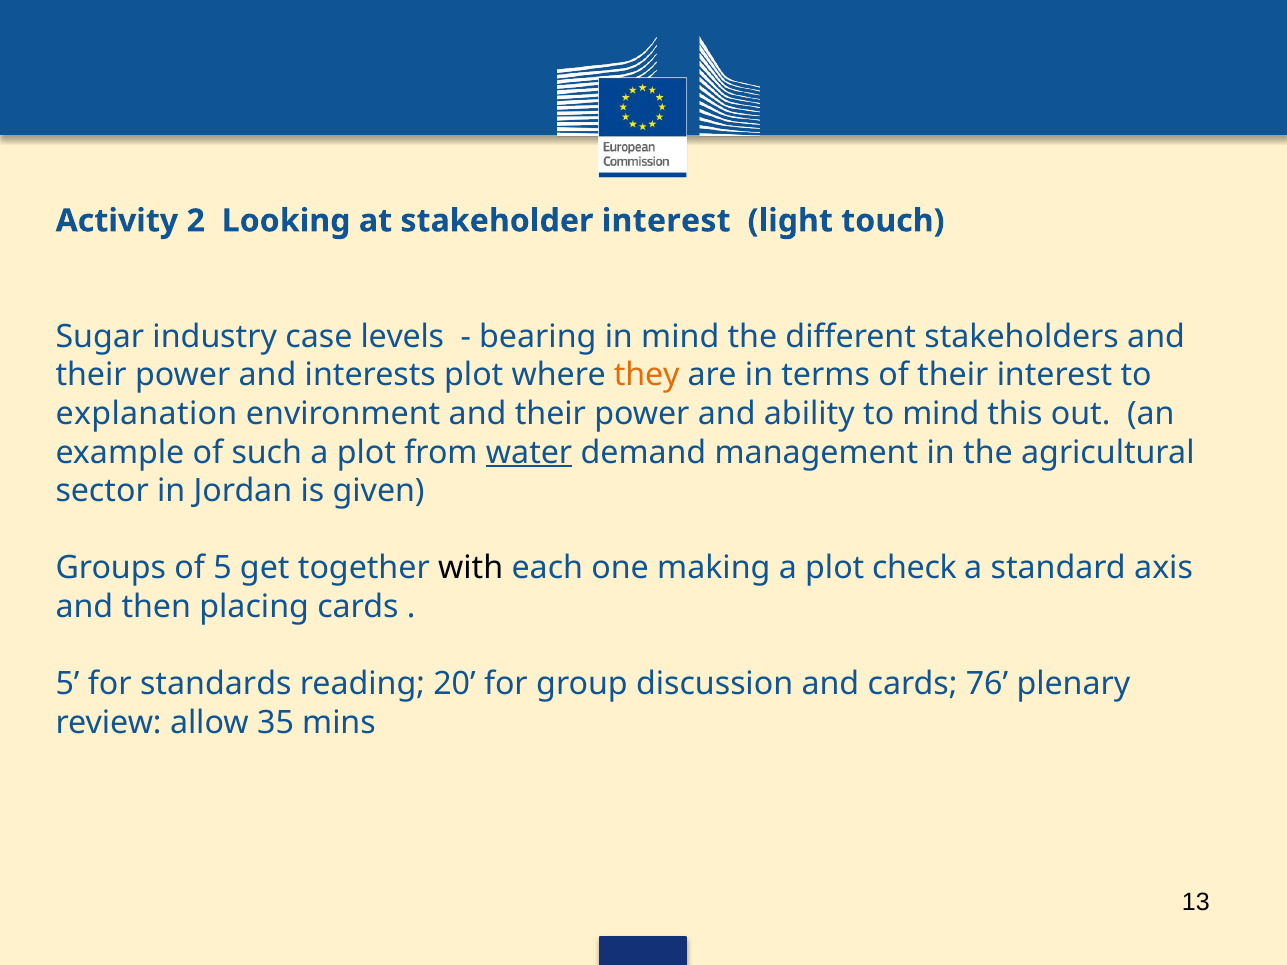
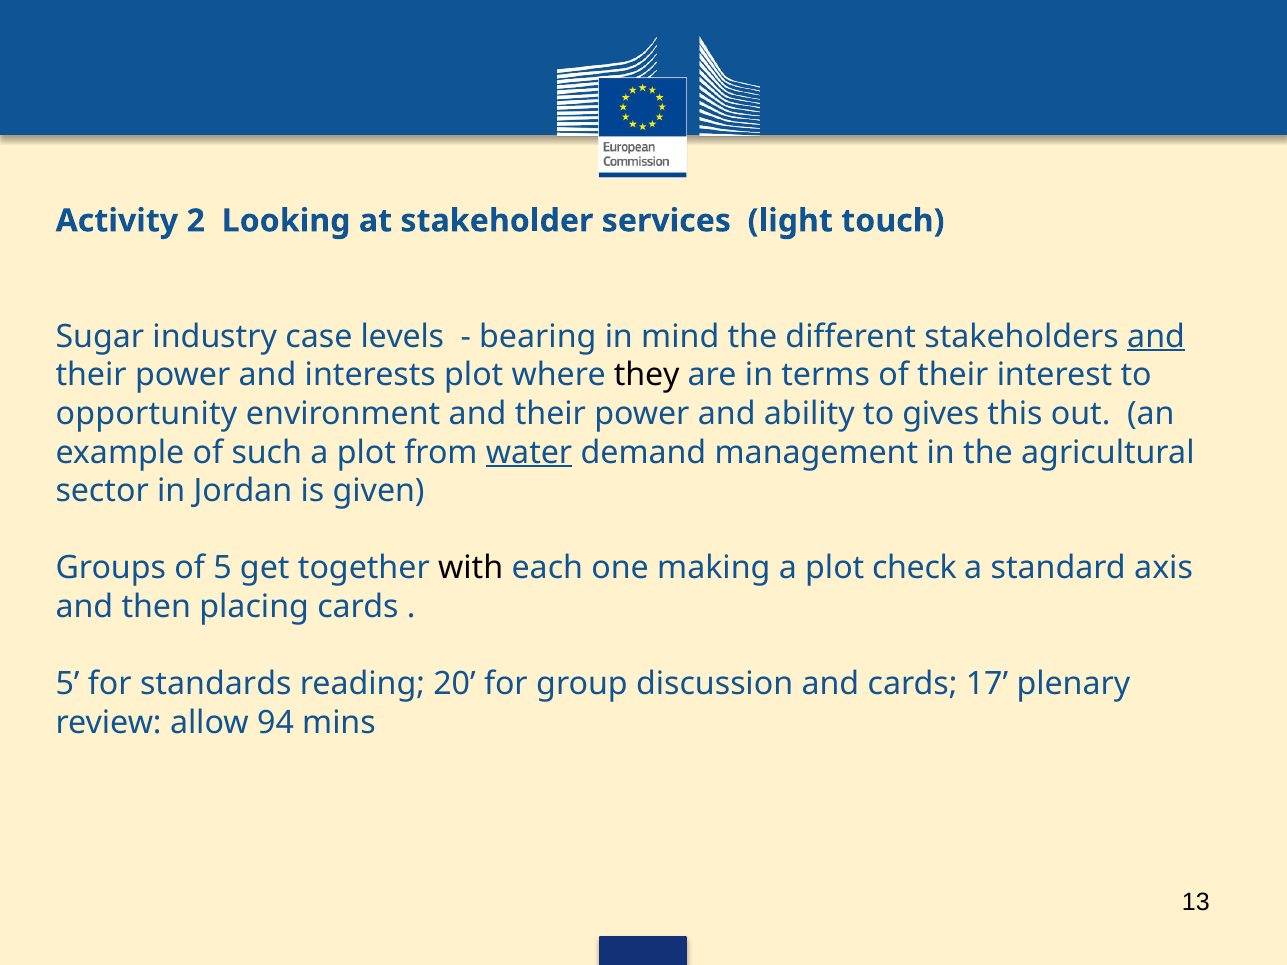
stakeholder interest: interest -> services
and at (1156, 337) underline: none -> present
they colour: orange -> black
explanation: explanation -> opportunity
to mind: mind -> gives
76: 76 -> 17
35: 35 -> 94
